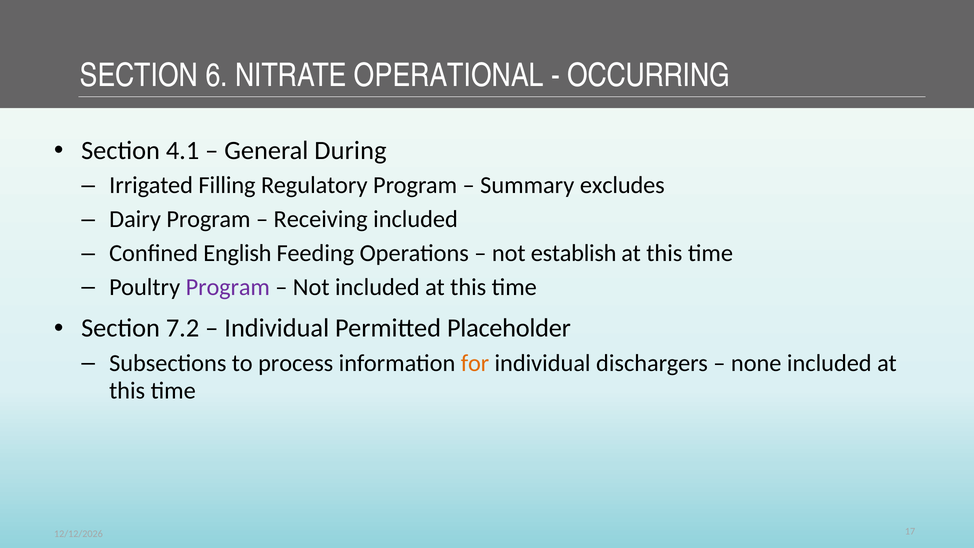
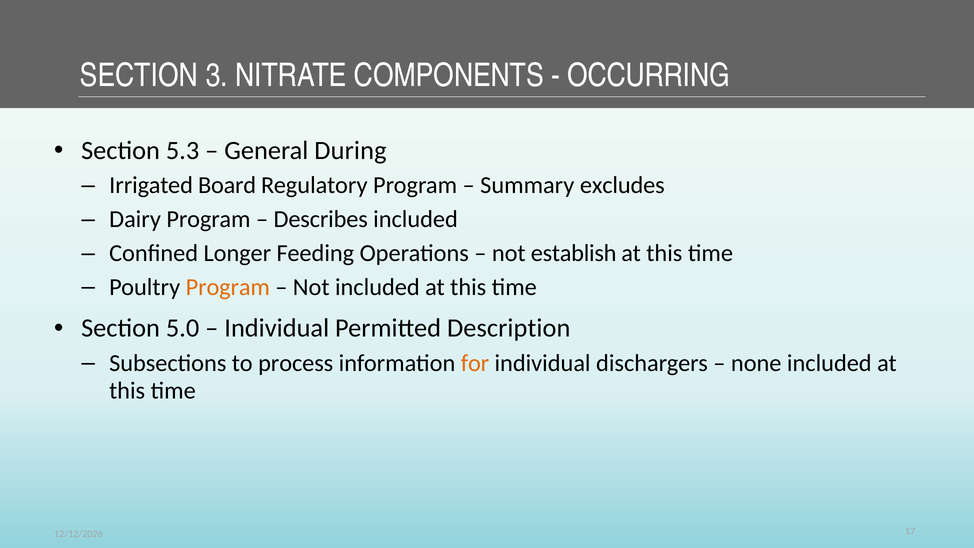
6: 6 -> 3
OPERATIONAL: OPERATIONAL -> COMPONENTS
4.1: 4.1 -> 5.3
Filling: Filling -> Board
Receiving: Receiving -> Describes
English: English -> Longer
Program at (228, 287) colour: purple -> orange
7.2: 7.2 -> 5.0
Placeholder: Placeholder -> Description
